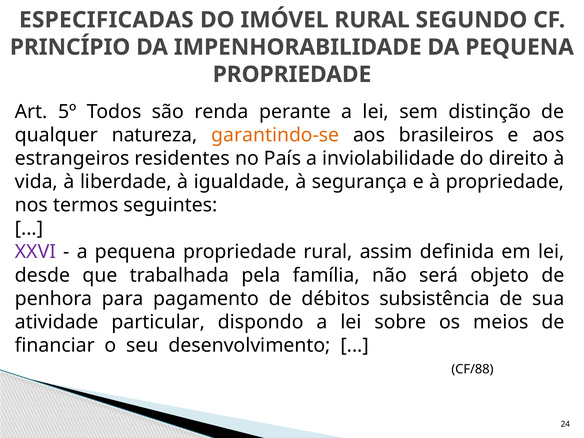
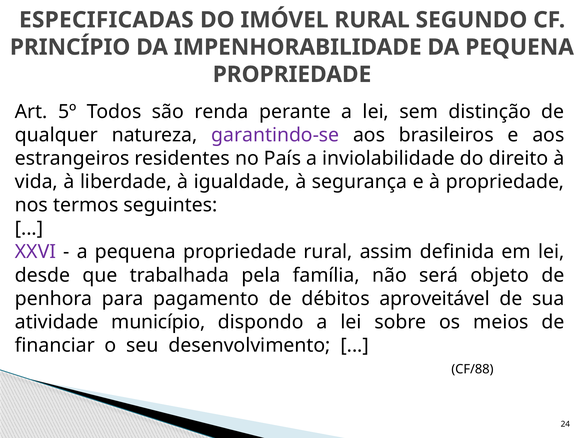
garantindo-se colour: orange -> purple
subsistência: subsistência -> aproveitável
particular: particular -> município
